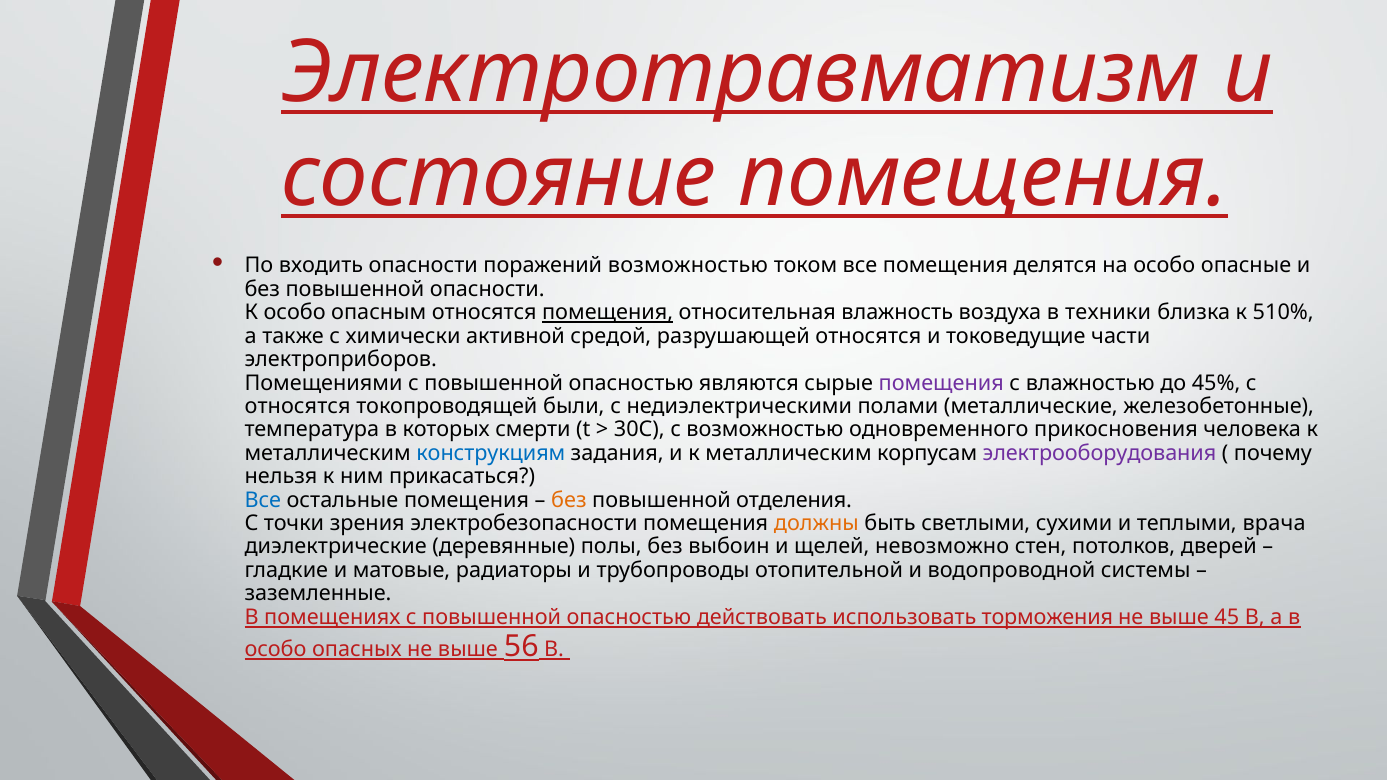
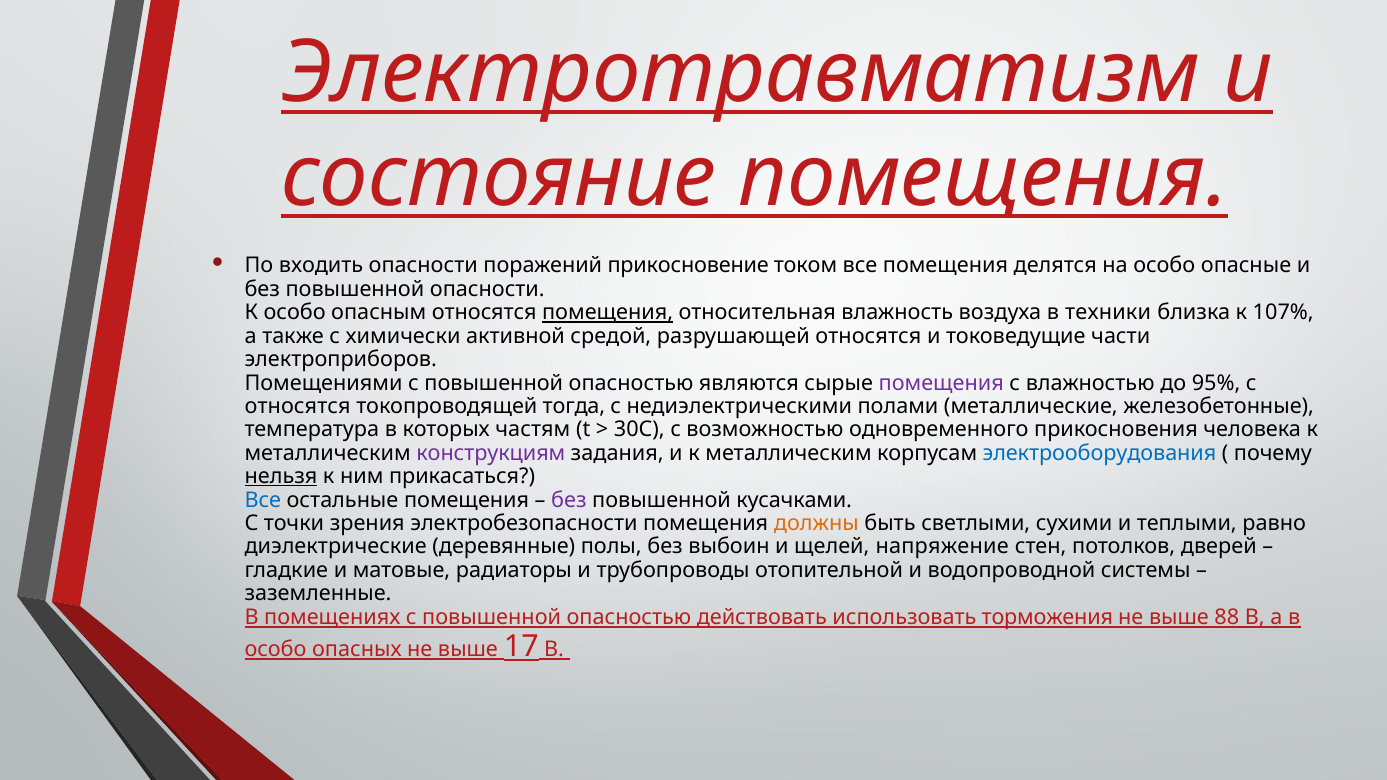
поражений возможностью: возможностью -> прикосновение
510%: 510% -> 107%
45%: 45% -> 95%
были: были -> тогда
смерти: смерти -> частям
конструкциям colour: blue -> purple
электрооборудования colour: purple -> blue
нельзя underline: none -> present
без at (569, 500) colour: orange -> purple
отделения: отделения -> кусачками
врача: врача -> равно
невозможно: невозможно -> напряжение
45: 45 -> 88
56: 56 -> 17
